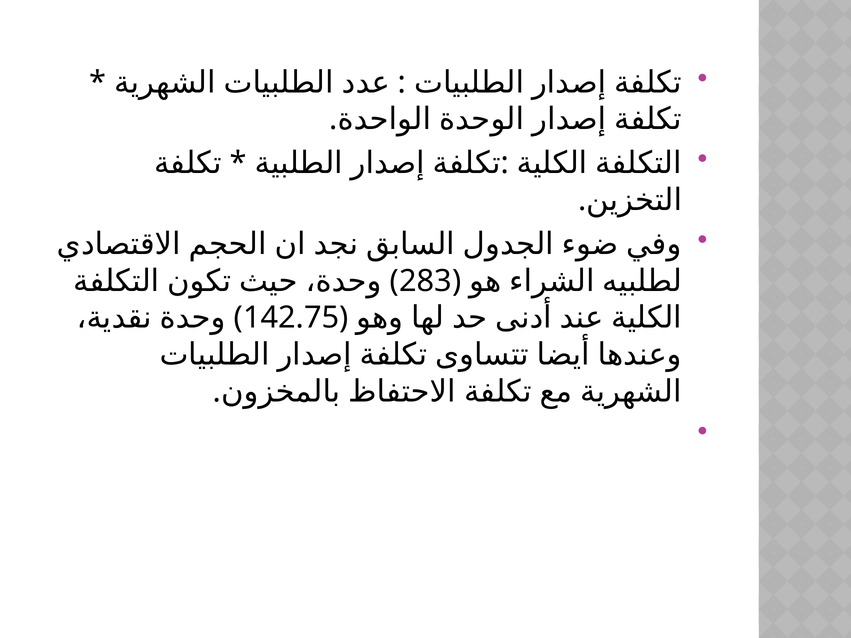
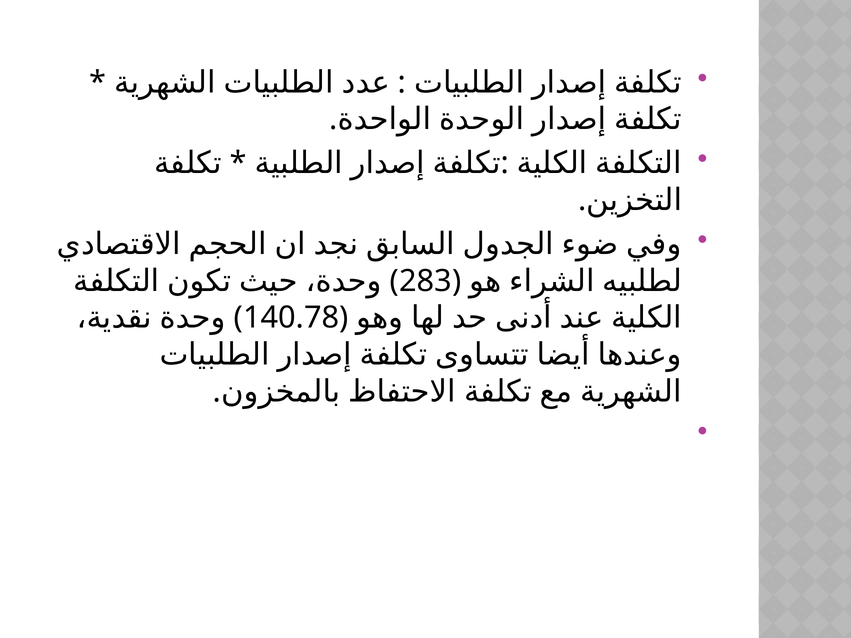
142.75: 142.75 -> 140.78
